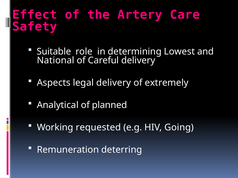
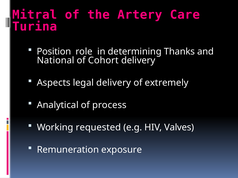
Effect: Effect -> Mitral
Safety: Safety -> Turina
Suitable: Suitable -> Position
Lowest: Lowest -> Thanks
Careful: Careful -> Cohort
planned: planned -> process
Going: Going -> Valves
deterring: deterring -> exposure
